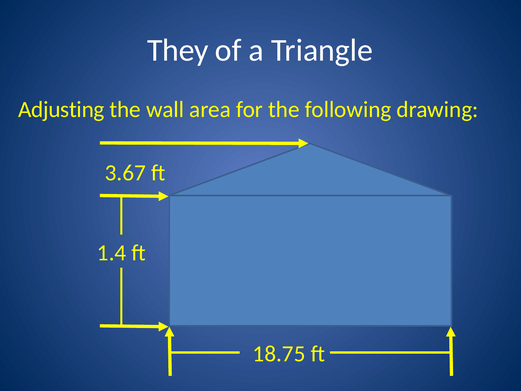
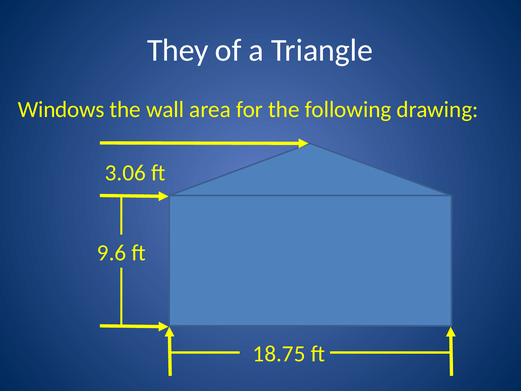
Adjusting: Adjusting -> Windows
3.67: 3.67 -> 3.06
1.4: 1.4 -> 9.6
